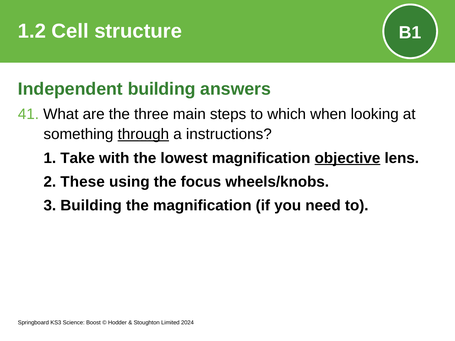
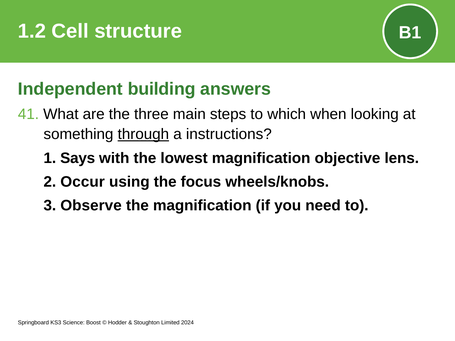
Take: Take -> Says
objective underline: present -> none
These: These -> Occur
3 Building: Building -> Observe
